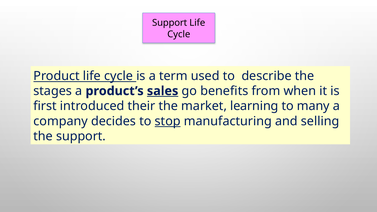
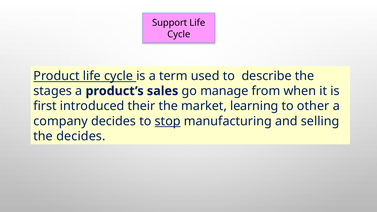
sales underline: present -> none
benefits: benefits -> manage
many: many -> other
the support: support -> decides
